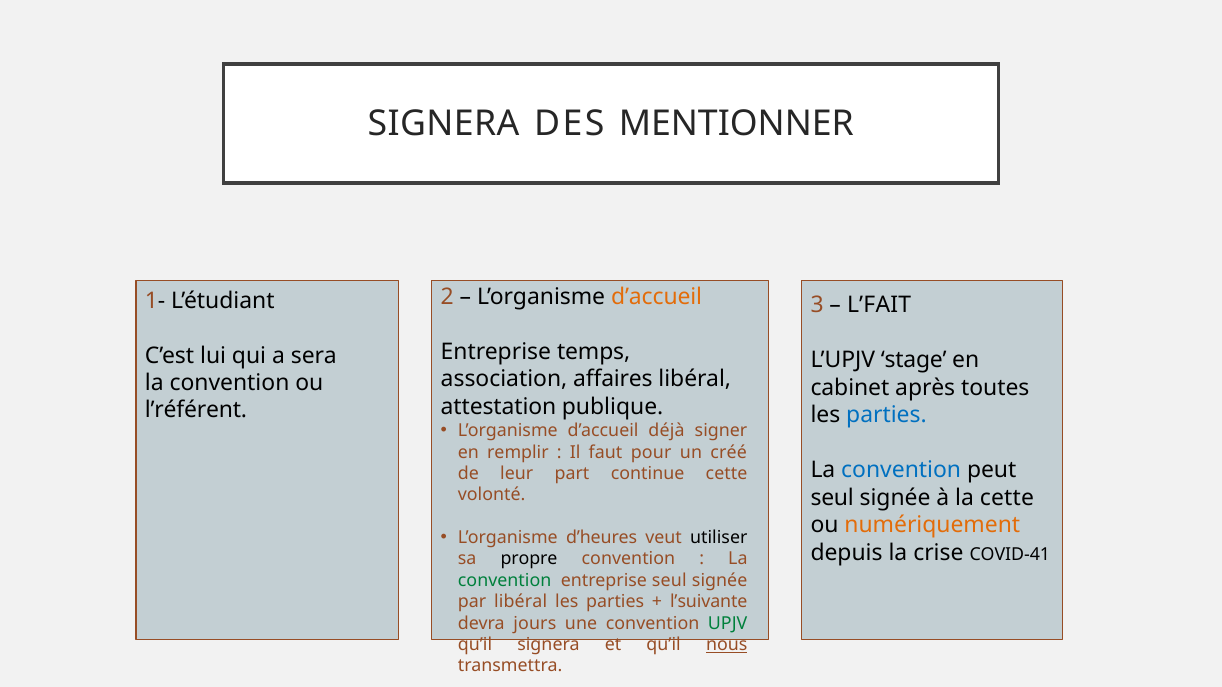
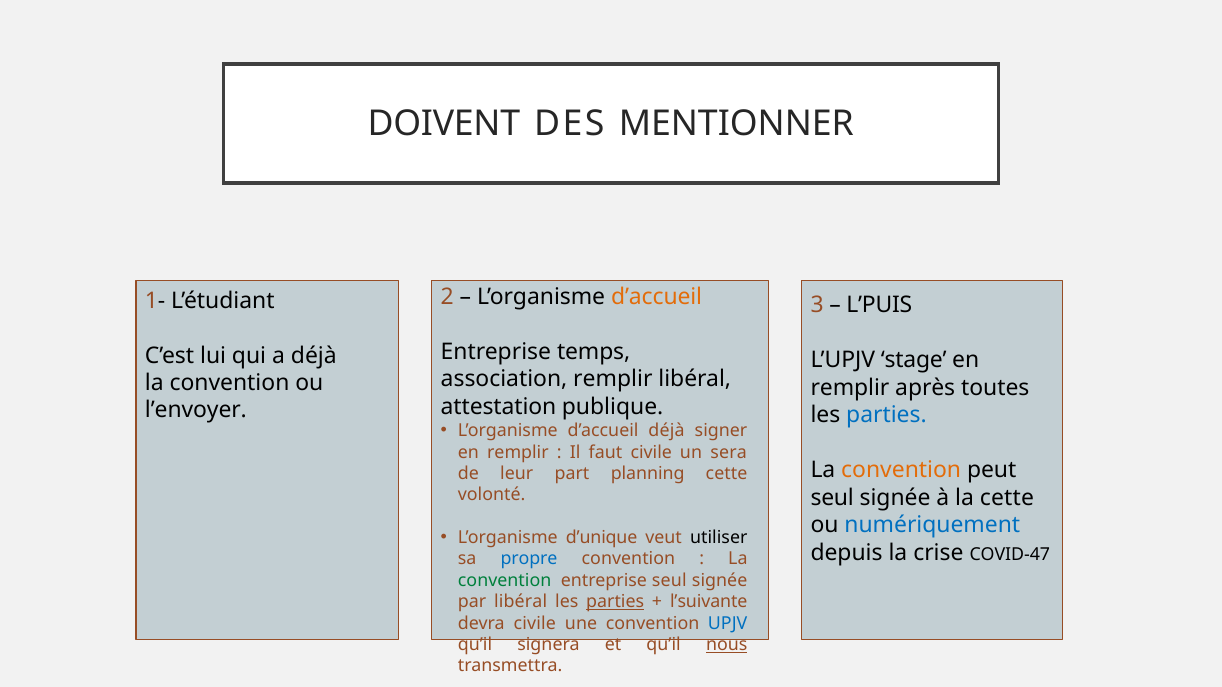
SIGNERA at (444, 123): SIGNERA -> DOIVENT
L’FAIT: L’FAIT -> L’PUIS
a sera: sera -> déjà
association affaires: affaires -> remplir
cabinet at (850, 388): cabinet -> remplir
l’référent: l’référent -> l’envoyer
faut pour: pour -> civile
créé: créé -> sera
convention at (901, 470) colour: blue -> orange
continue: continue -> planning
numériquement colour: orange -> blue
d’heures: d’heures -> d’unique
COVID-41: COVID-41 -> COVID-47
propre colour: black -> blue
parties at (615, 602) underline: none -> present
devra jours: jours -> civile
UPJV colour: green -> blue
